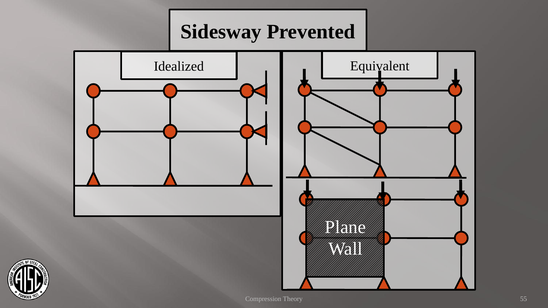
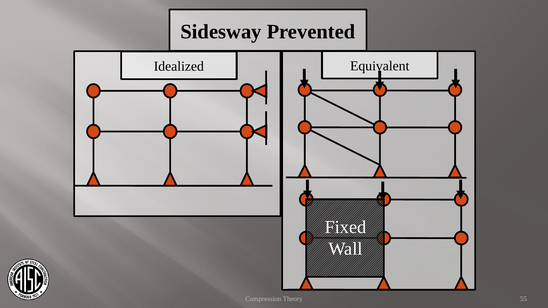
Plane: Plane -> Fixed
